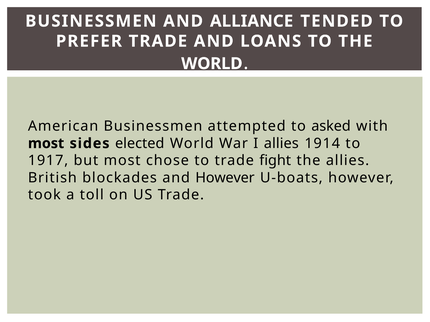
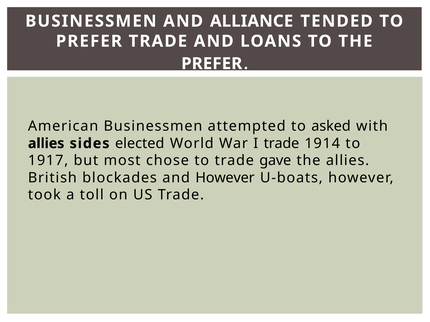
WORLD at (212, 64): WORLD -> PREFER
most at (46, 144): most -> allies
I allies: allies -> trade
fight: fight -> gave
